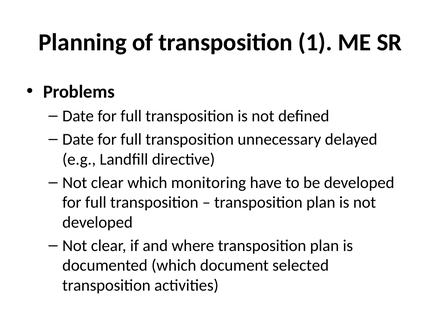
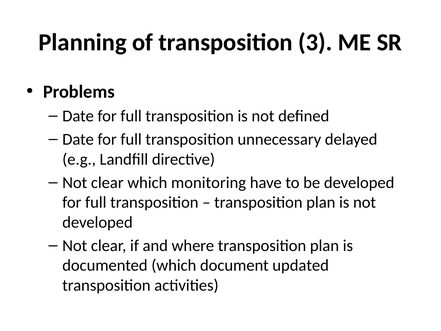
1: 1 -> 3
selected: selected -> updated
